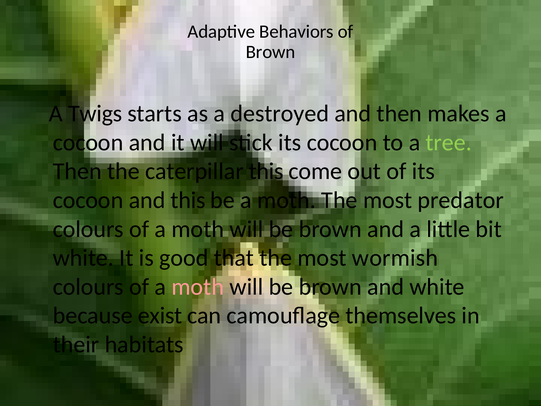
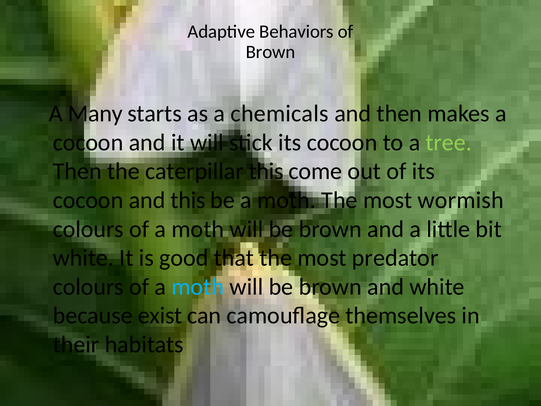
Twigs: Twigs -> Many
destroyed: destroyed -> chemicals
predator: predator -> wormish
wormish: wormish -> predator
moth at (198, 287) colour: pink -> light blue
